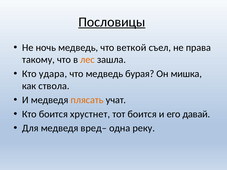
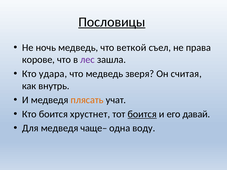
такому: такому -> корове
лес colour: orange -> purple
бурая: бурая -> зверя
мишка: мишка -> считая
ствола: ствола -> внутрь
боится at (142, 114) underline: none -> present
вред–: вред– -> чаще–
реку: реку -> воду
